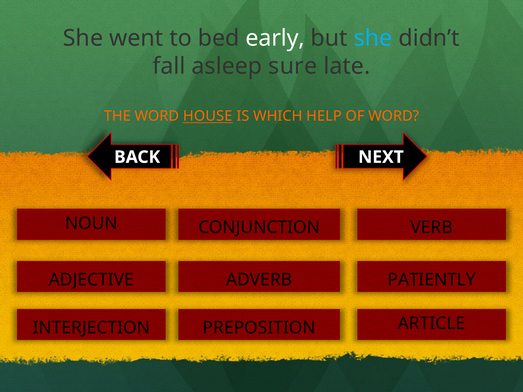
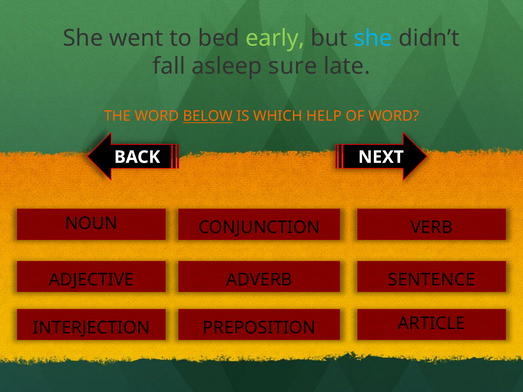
early colour: white -> light green
HOUSE: HOUSE -> BELOW
PATIENTLY: PATIENTLY -> SENTENCE
